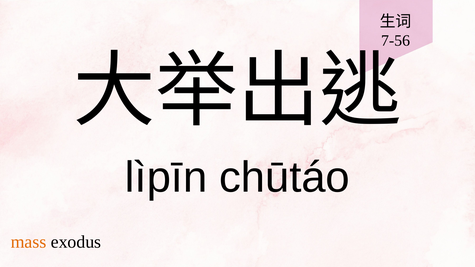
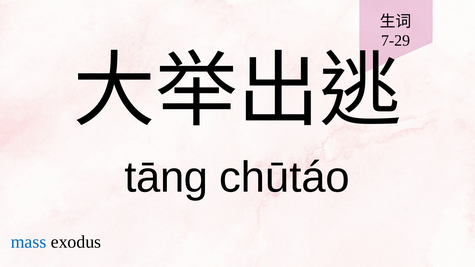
7-56: 7-56 -> 7-29
lìpīn: lìpīn -> tāng
mass colour: orange -> blue
